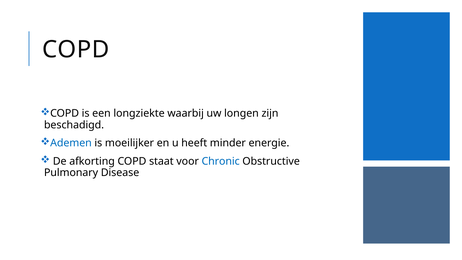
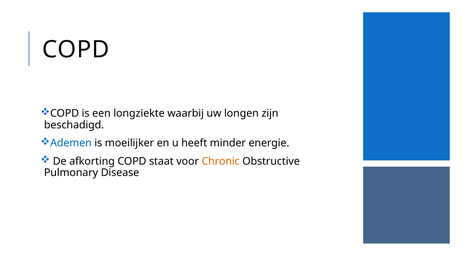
Chronic colour: blue -> orange
